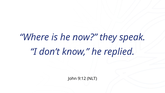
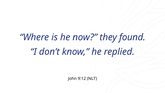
speak: speak -> found
